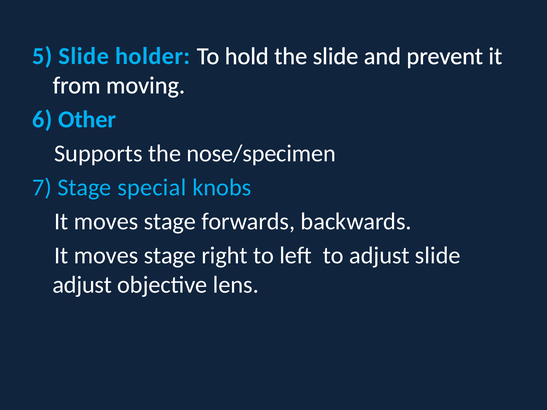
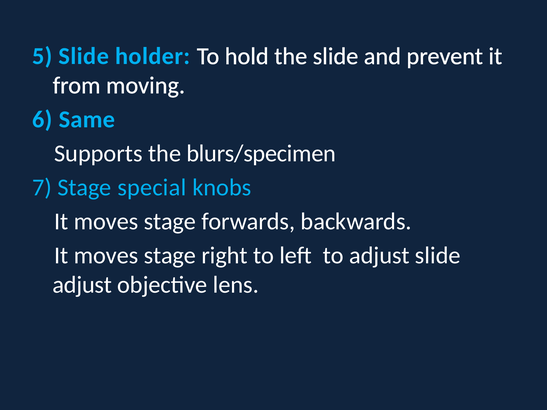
Other: Other -> Same
nose/specimen: nose/specimen -> blurs/specimen
